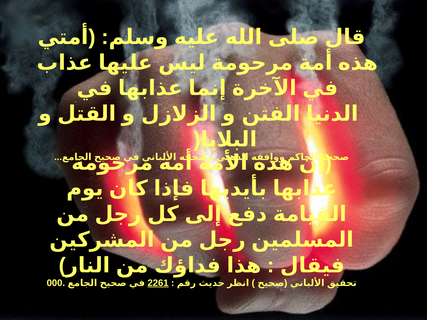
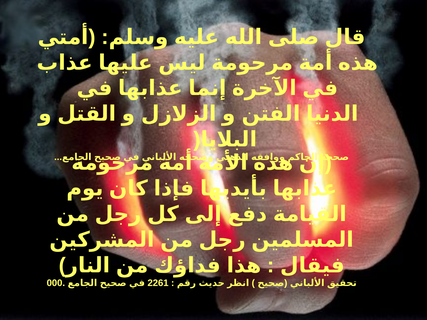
2261 underline: present -> none
